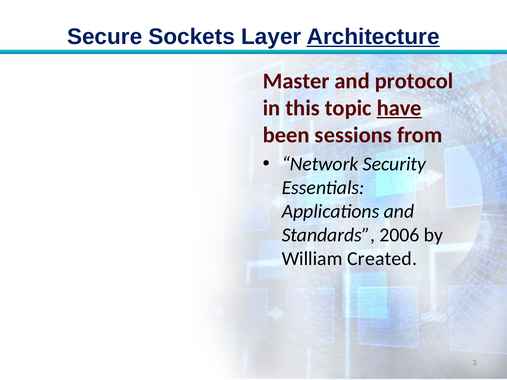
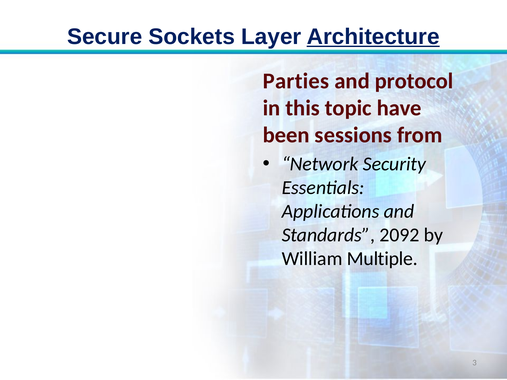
Master: Master -> Parties
have underline: present -> none
2006: 2006 -> 2092
Created: Created -> Multiple
